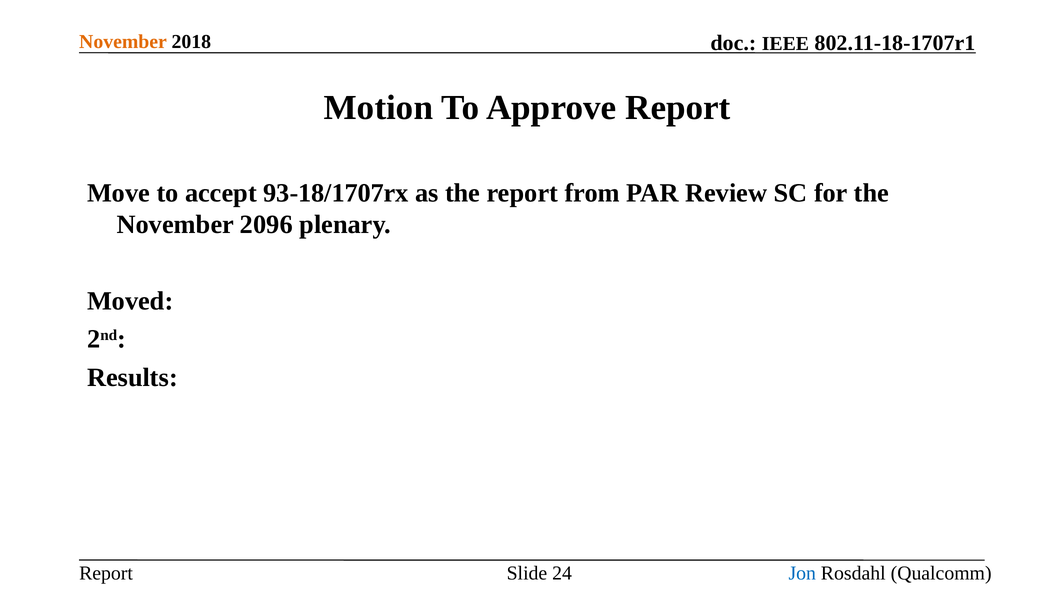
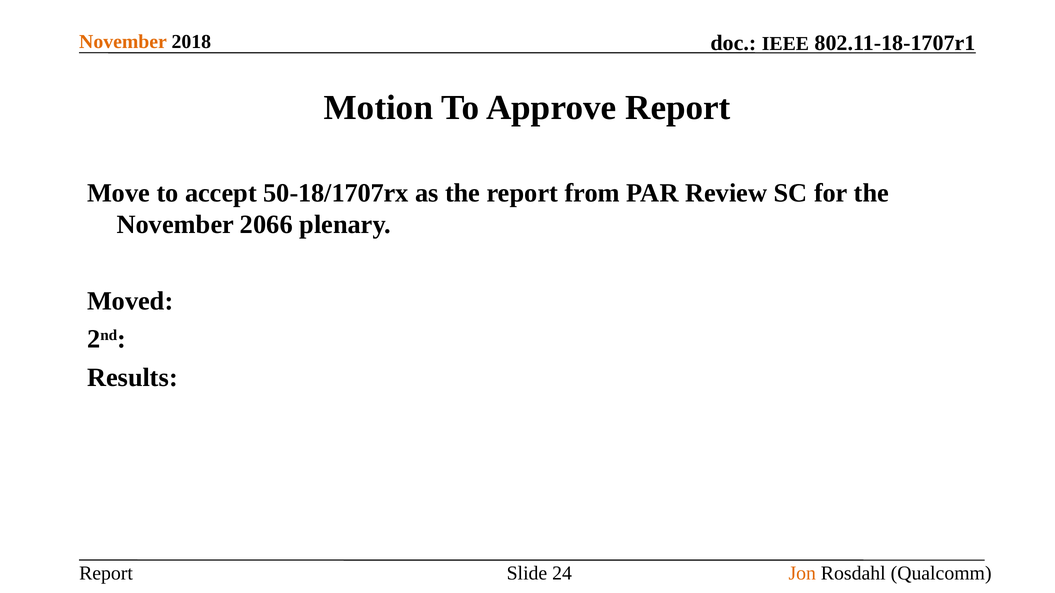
93-18/1707rx: 93-18/1707rx -> 50-18/1707rx
2096: 2096 -> 2066
Jon colour: blue -> orange
